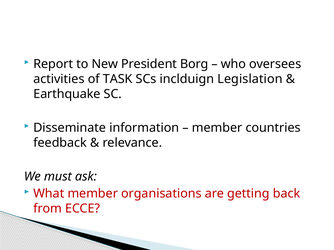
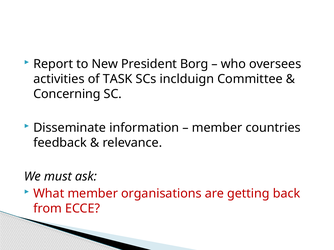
Legislation: Legislation -> Committee
Earthquake: Earthquake -> Concerning
